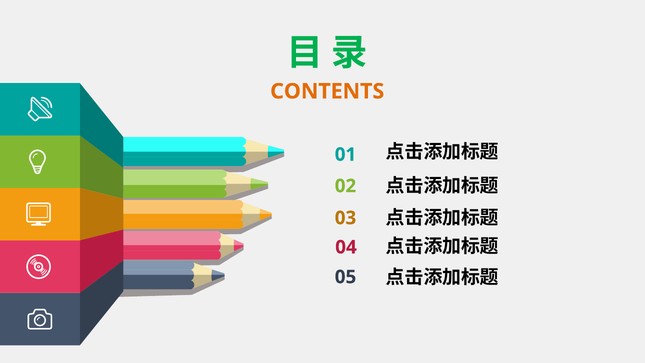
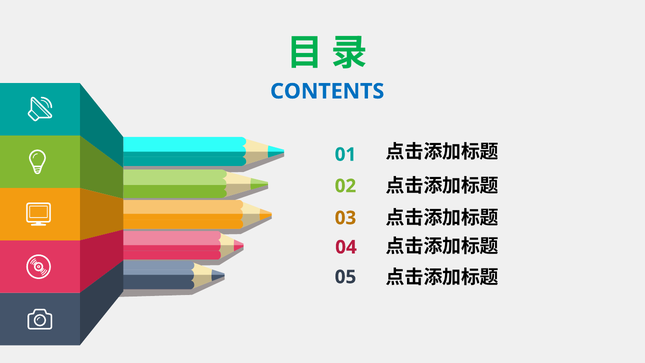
CONTENTS colour: orange -> blue
